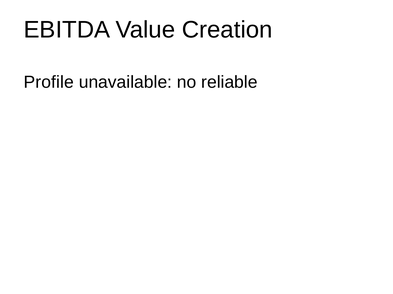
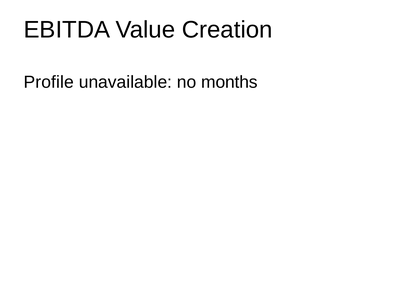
reliable: reliable -> months
